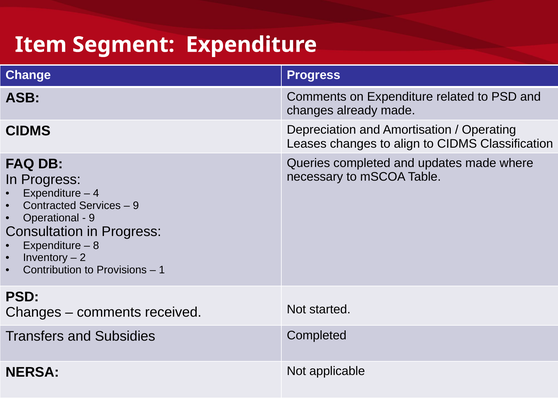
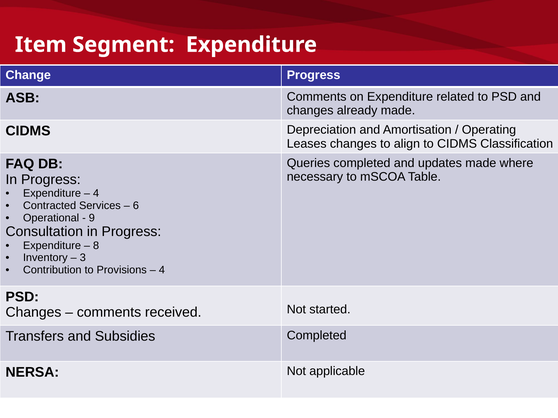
9 at (136, 206): 9 -> 6
2: 2 -> 3
1 at (162, 270): 1 -> 4
